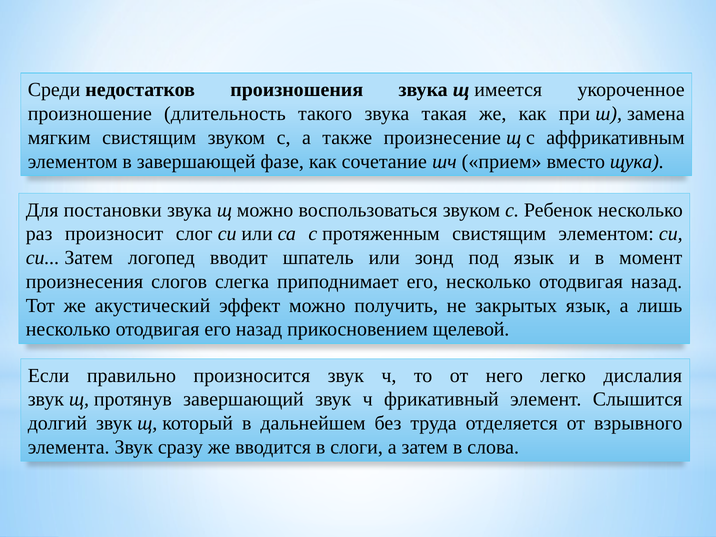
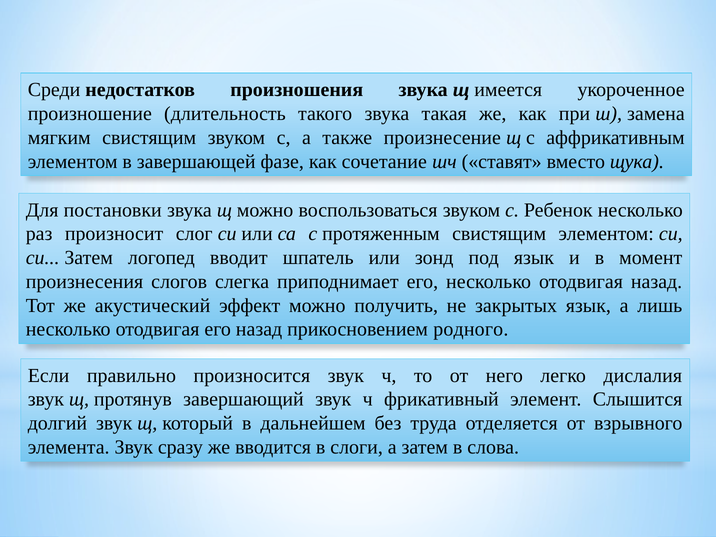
прием: прием -> ставят
щелевой: щелевой -> родного
